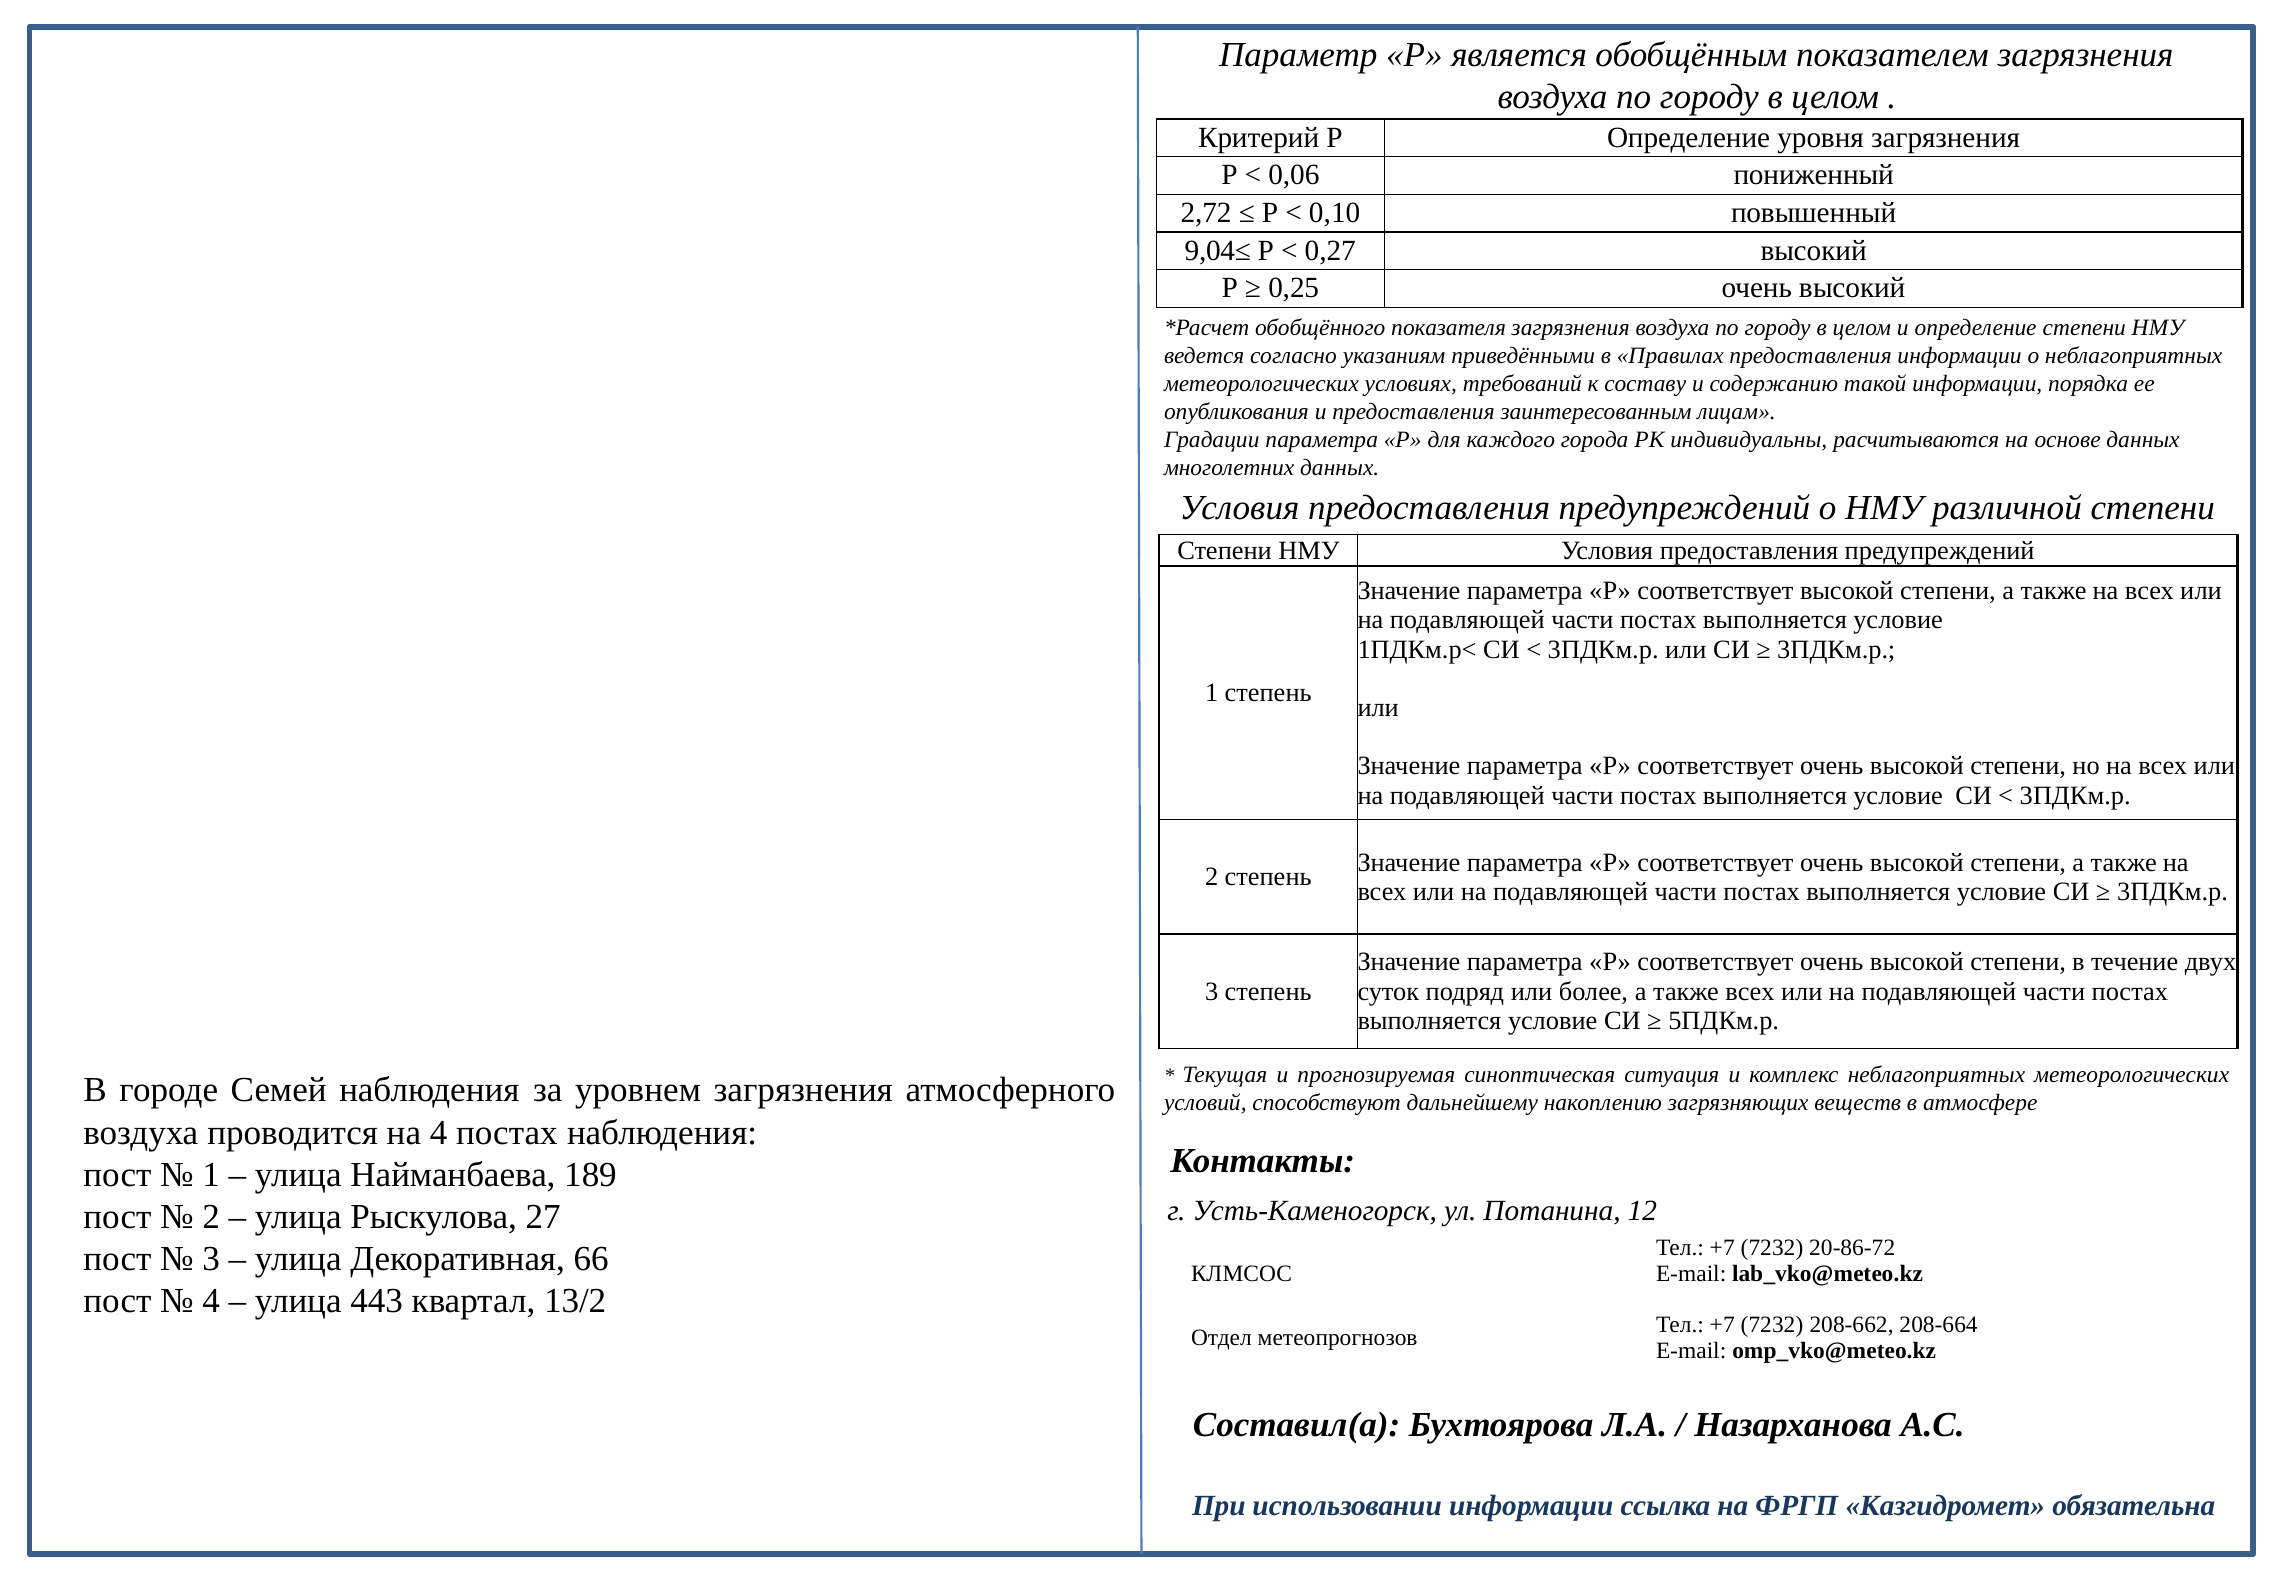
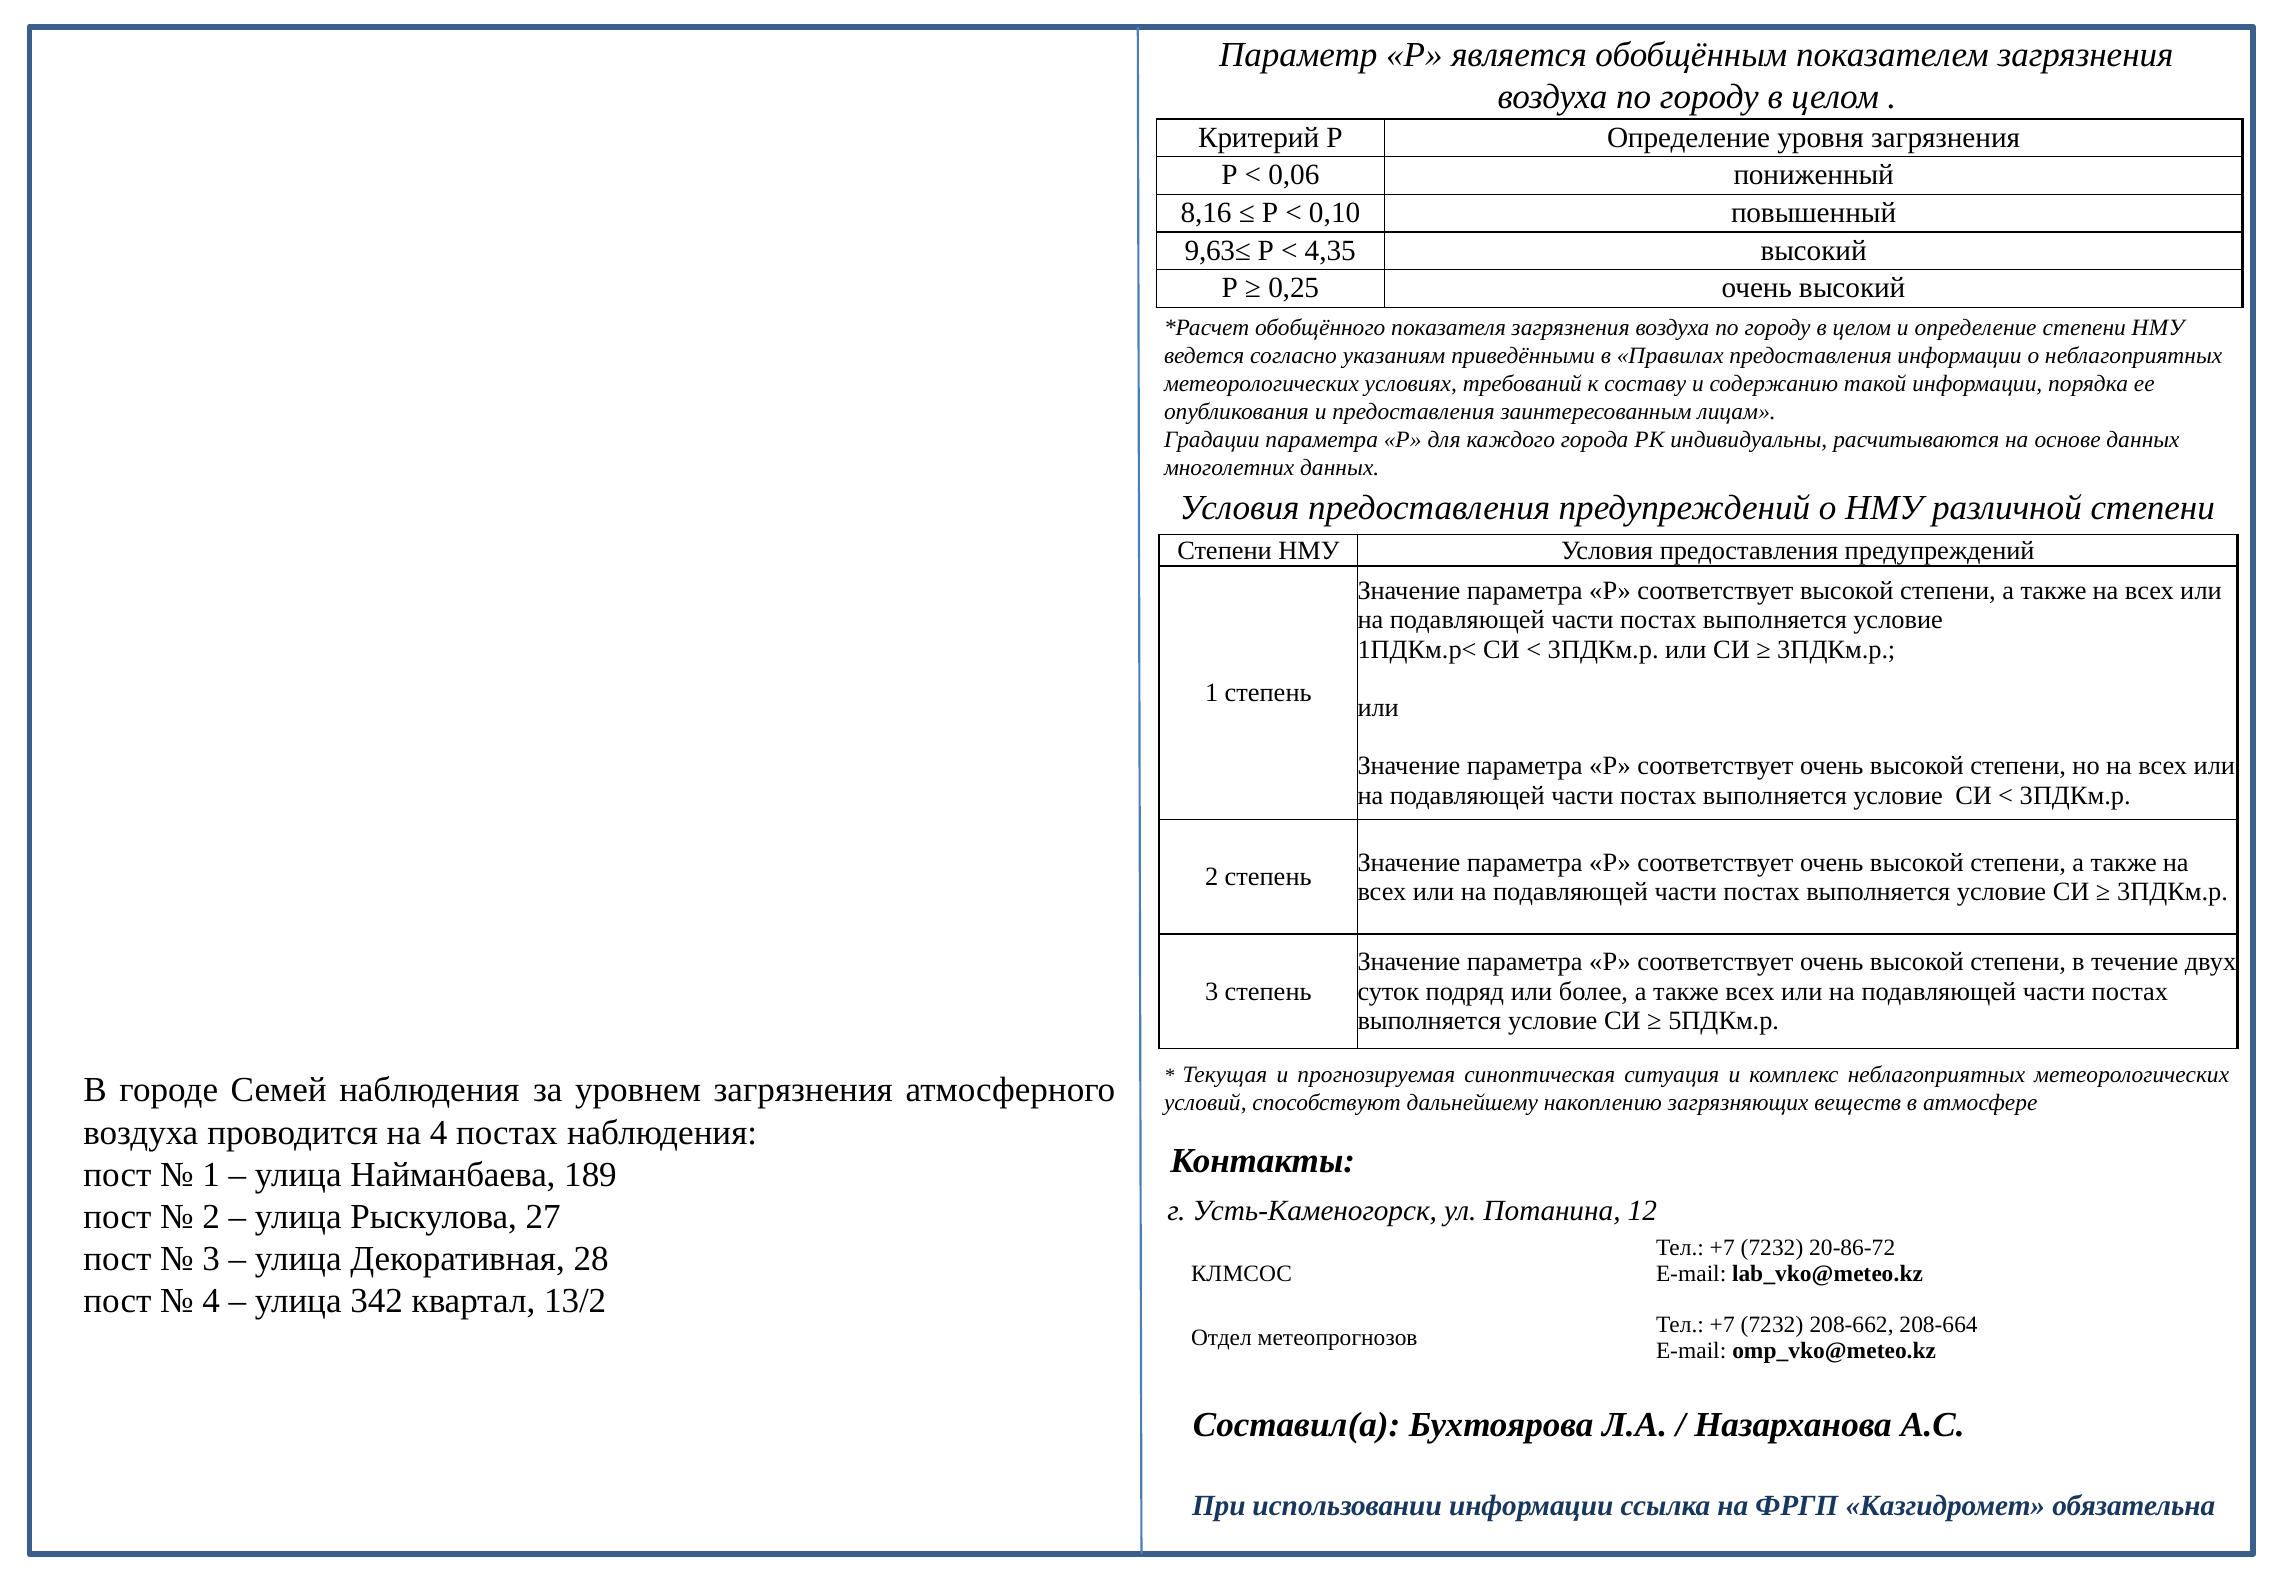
2,72: 2,72 -> 8,16
9,04≤: 9,04≤ -> 9,63≤
0,27: 0,27 -> 4,35
66: 66 -> 28
443: 443 -> 342
